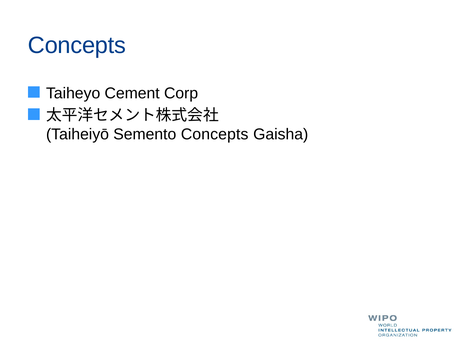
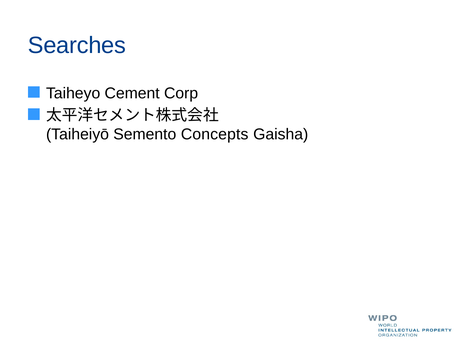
Concepts at (77, 45): Concepts -> Searches
